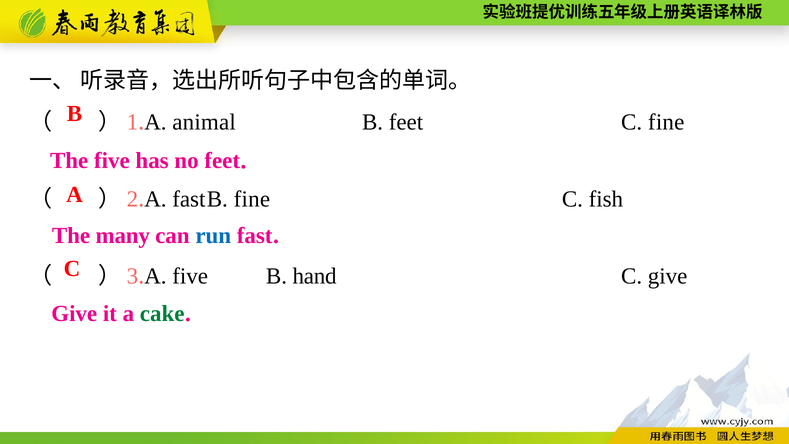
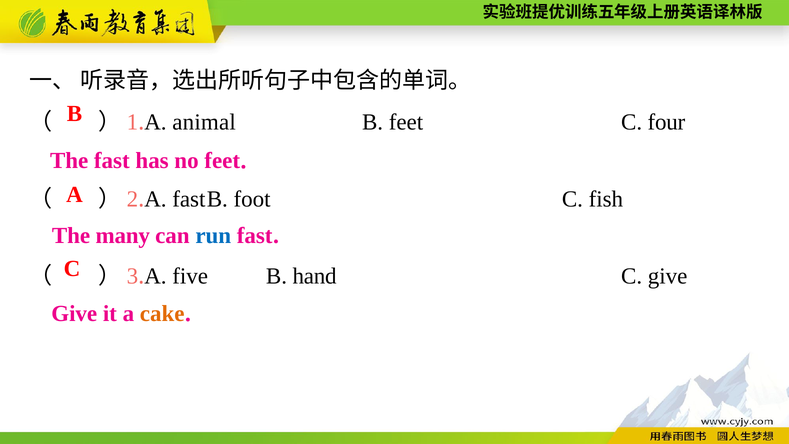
C fine: fine -> four
The five: five -> fast
fine at (252, 199): fine -> foot
cake colour: green -> orange
